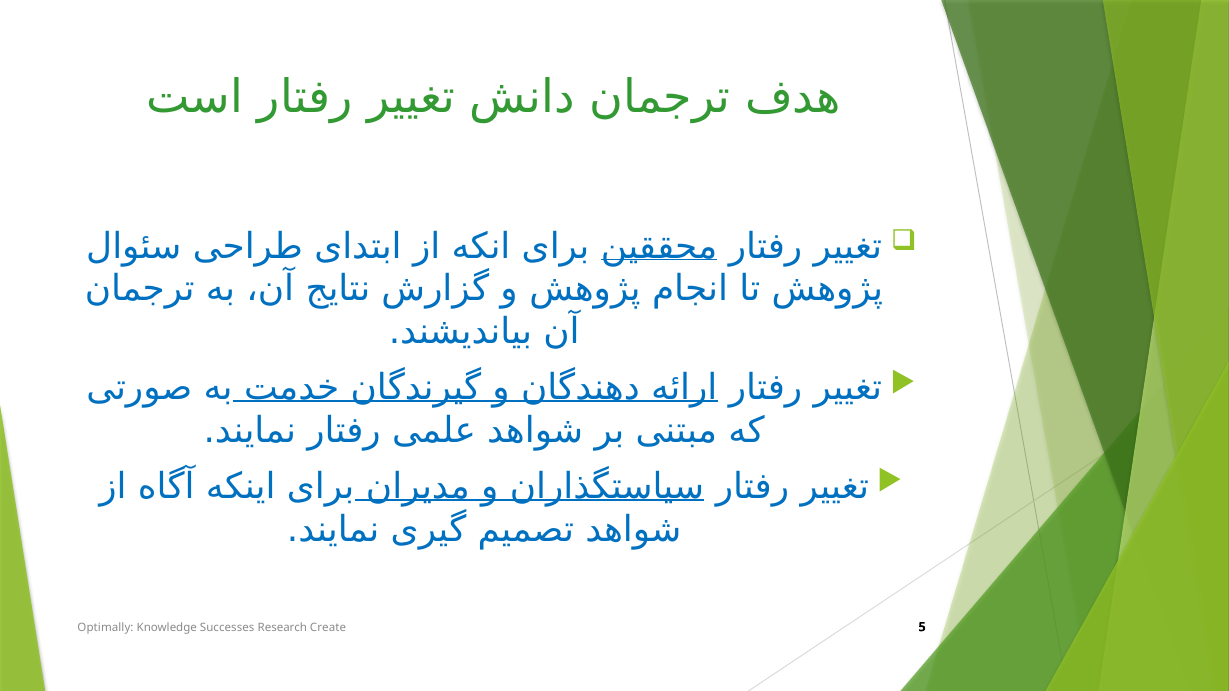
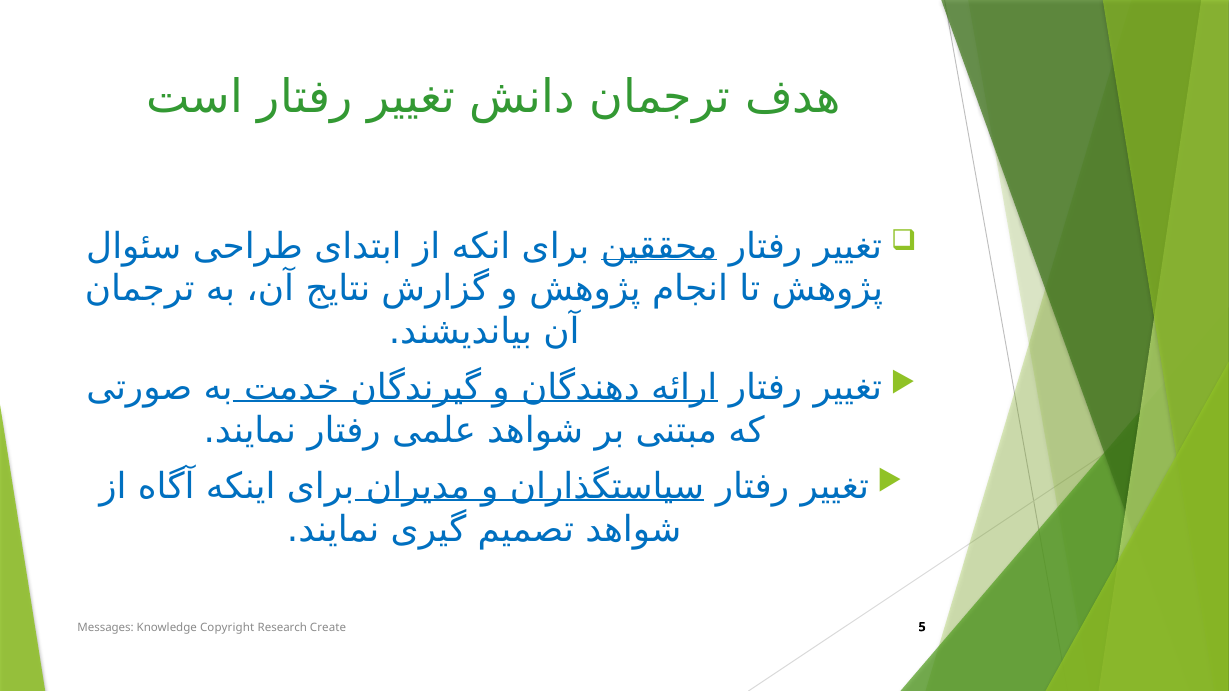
Optimally: Optimally -> Messages
Successes: Successes -> Copyright
